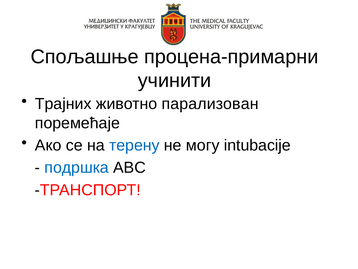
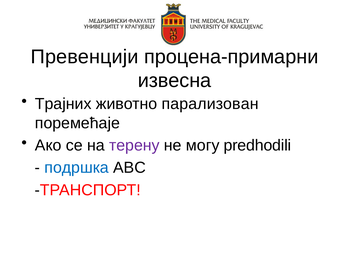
Спољашње: Спољашње -> Превенцији
учинити: учинити -> извесна
терену colour: blue -> purple
intubacije: intubacije -> predhodili
